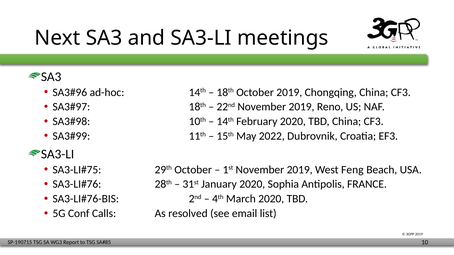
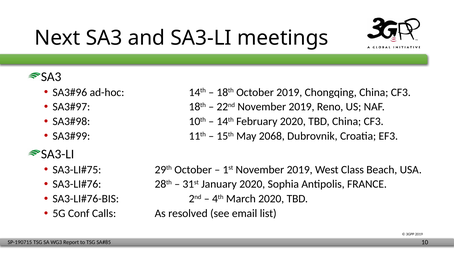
2022: 2022 -> 2068
Feng: Feng -> Class
